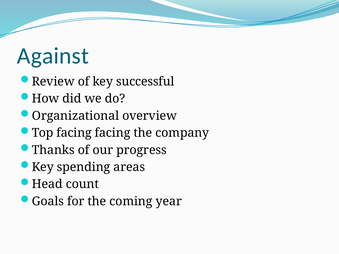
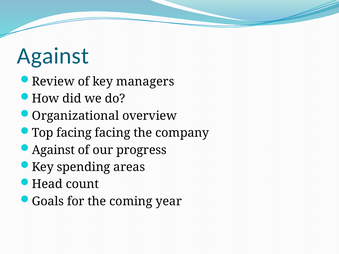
successful: successful -> managers
Thanks at (53, 150): Thanks -> Against
